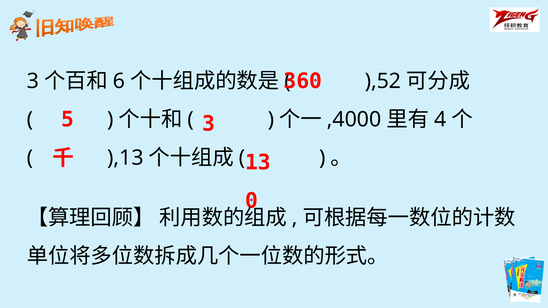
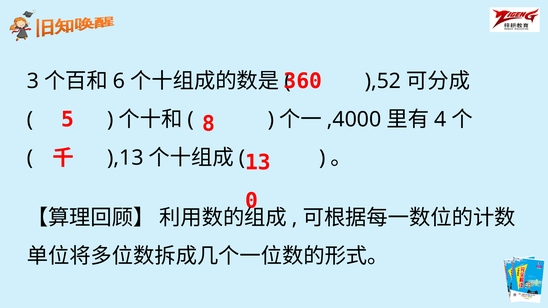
5 3: 3 -> 8
